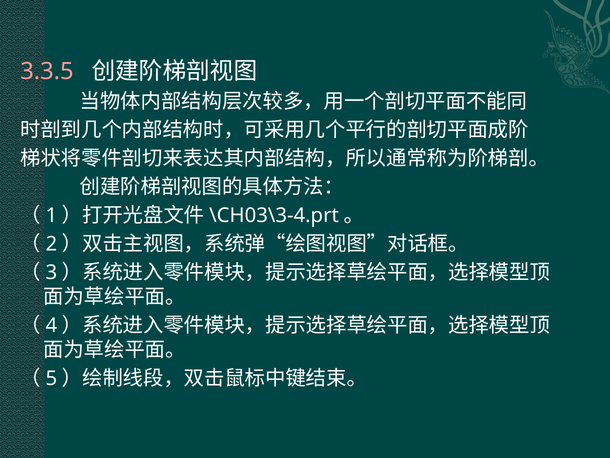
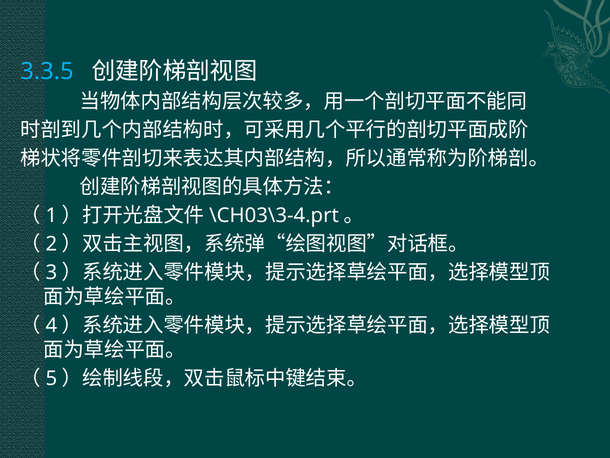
3.3.5 colour: pink -> light blue
